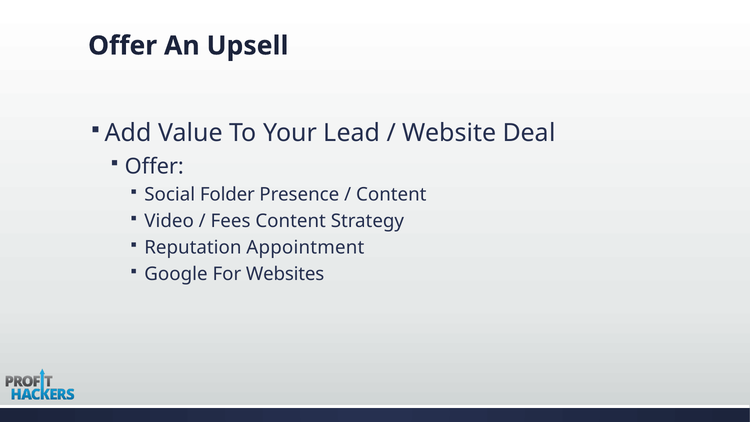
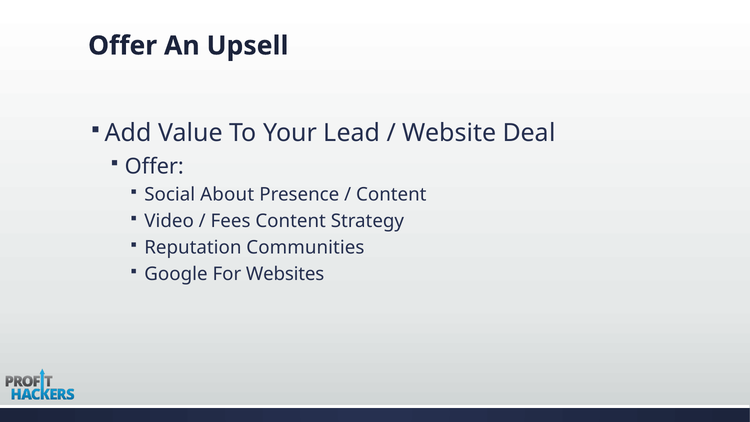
Folder: Folder -> About
Appointment: Appointment -> Communities
